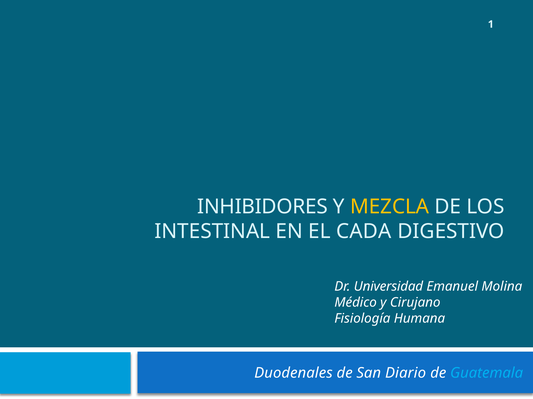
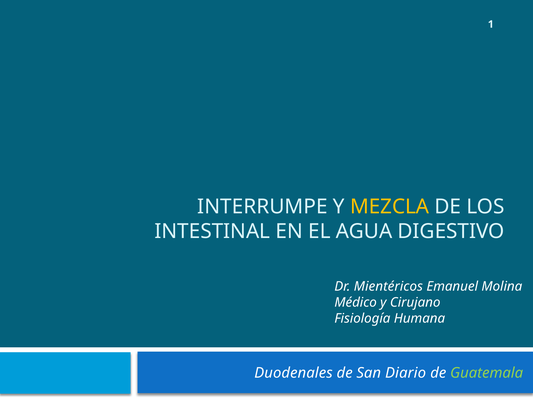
INHIBIDORES: INHIBIDORES -> INTERRUMPE
CADA: CADA -> AGUA
Universidad: Universidad -> Mientéricos
Guatemala colour: light blue -> light green
